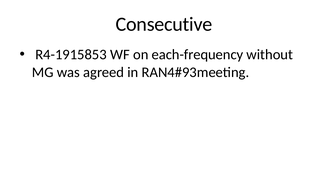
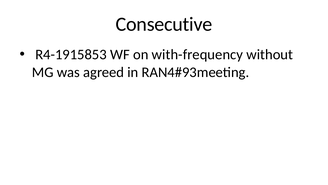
each-frequency: each-frequency -> with-frequency
